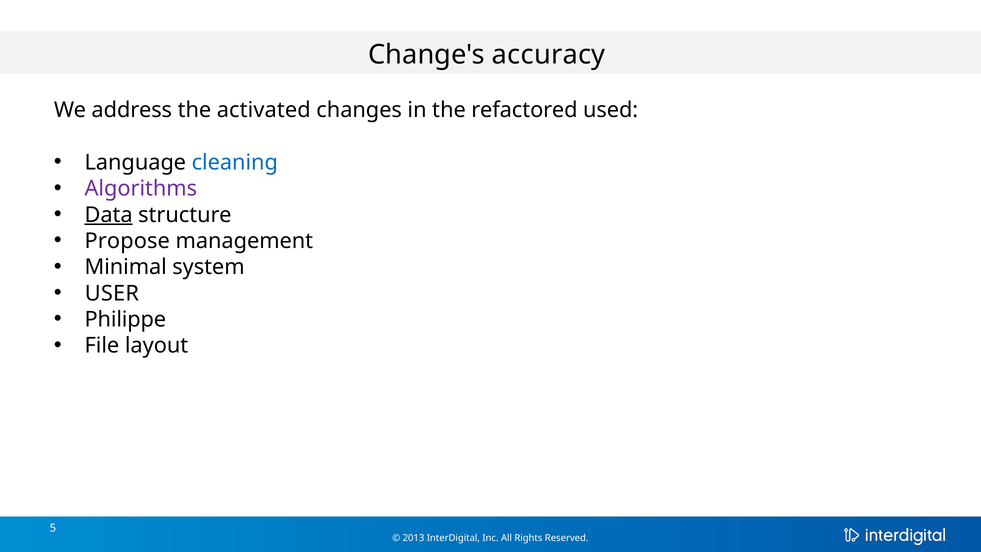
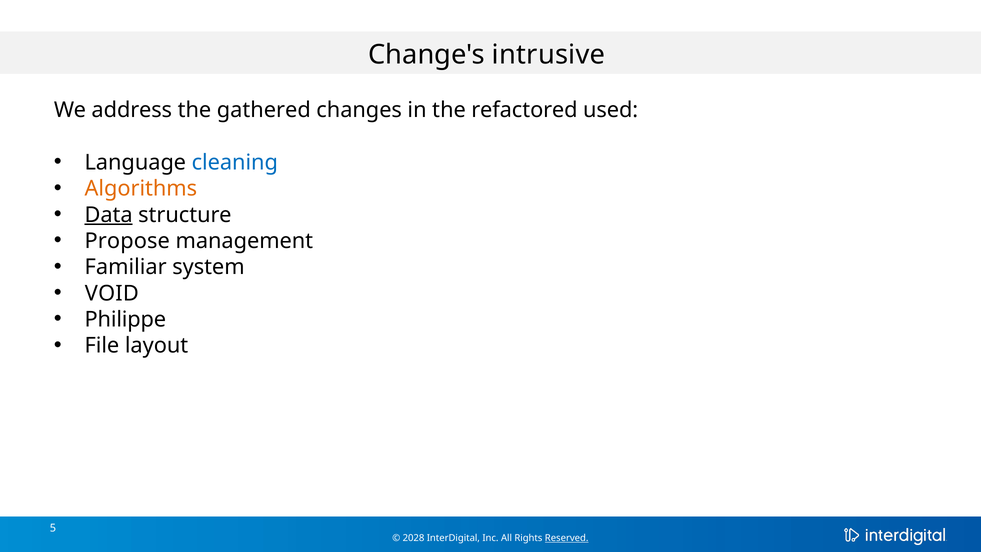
accuracy: accuracy -> intrusive
activated: activated -> gathered
Algorithms colour: purple -> orange
Minimal: Minimal -> Familiar
USER: USER -> VOID
2013: 2013 -> 2028
Reserved underline: none -> present
